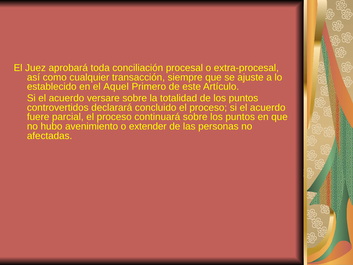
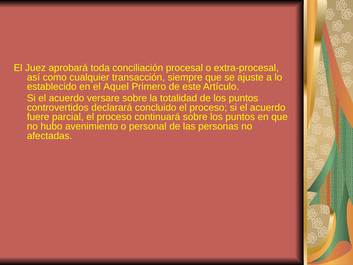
extender: extender -> personal
